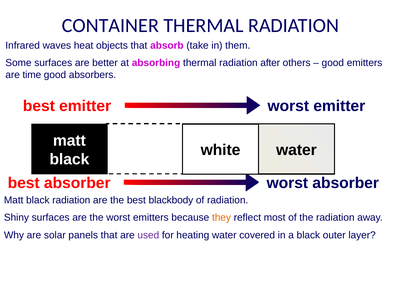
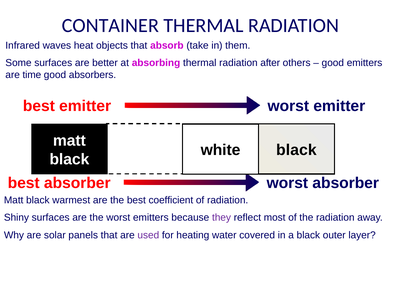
white water: water -> black
black radiation: radiation -> warmest
blackbody: blackbody -> coefficient
they colour: orange -> purple
